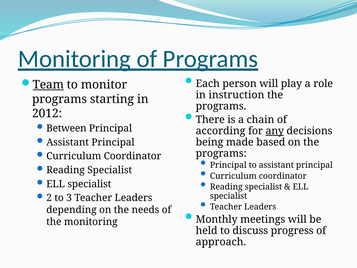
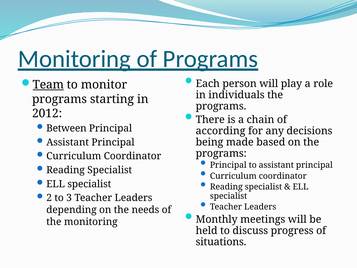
instruction: instruction -> individuals
any underline: present -> none
approach: approach -> situations
